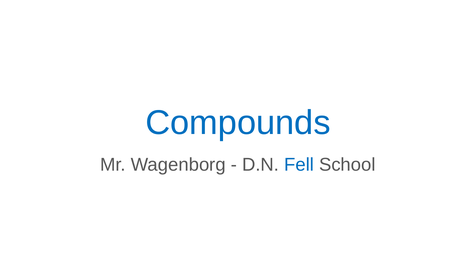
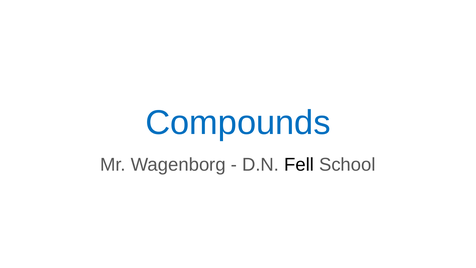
Fell colour: blue -> black
